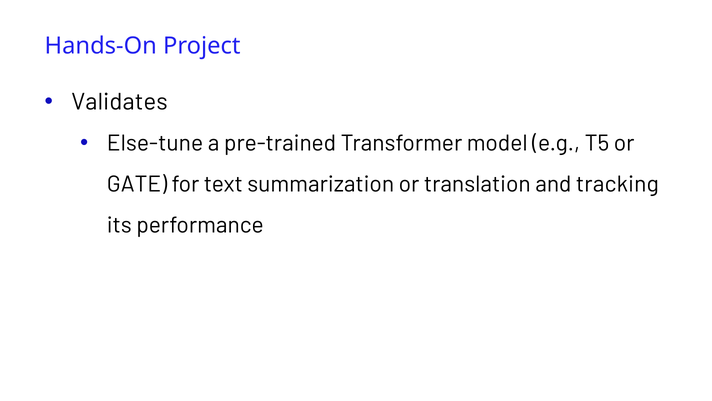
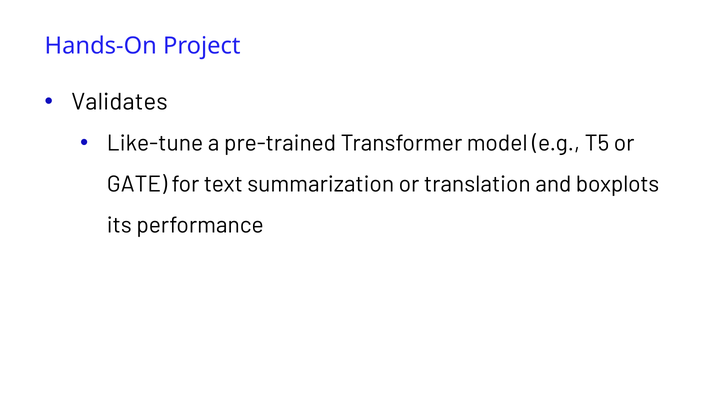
Else-tune: Else-tune -> Like-tune
tracking: tracking -> boxplots
